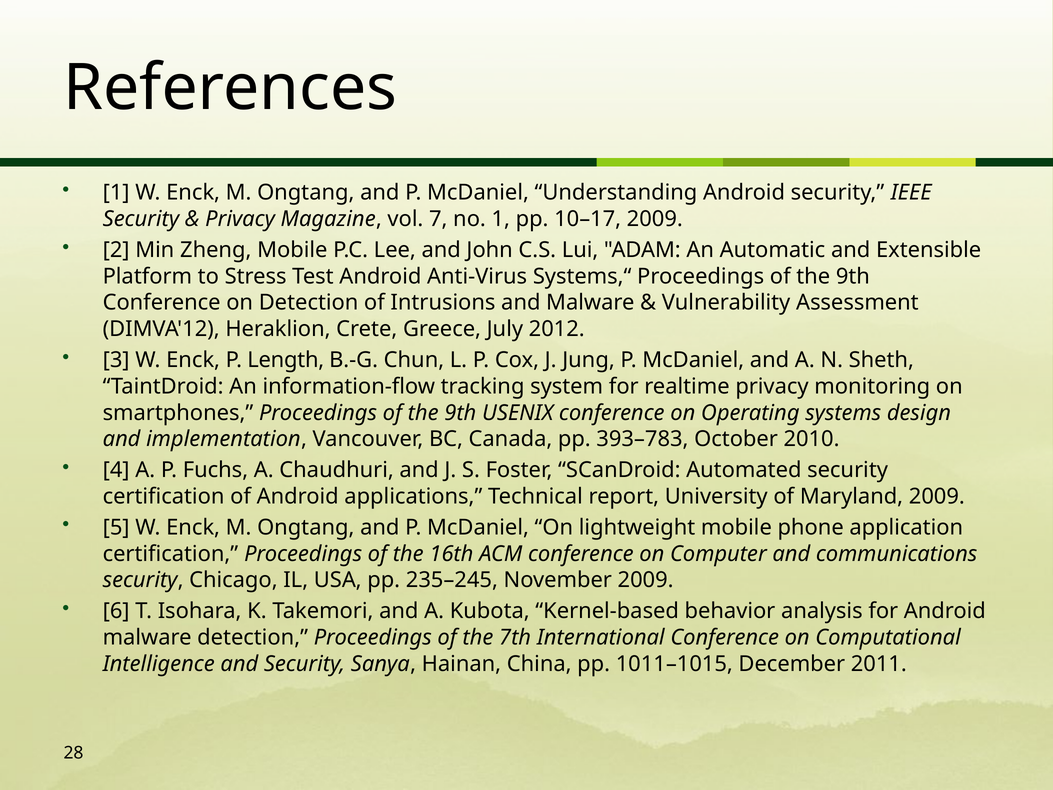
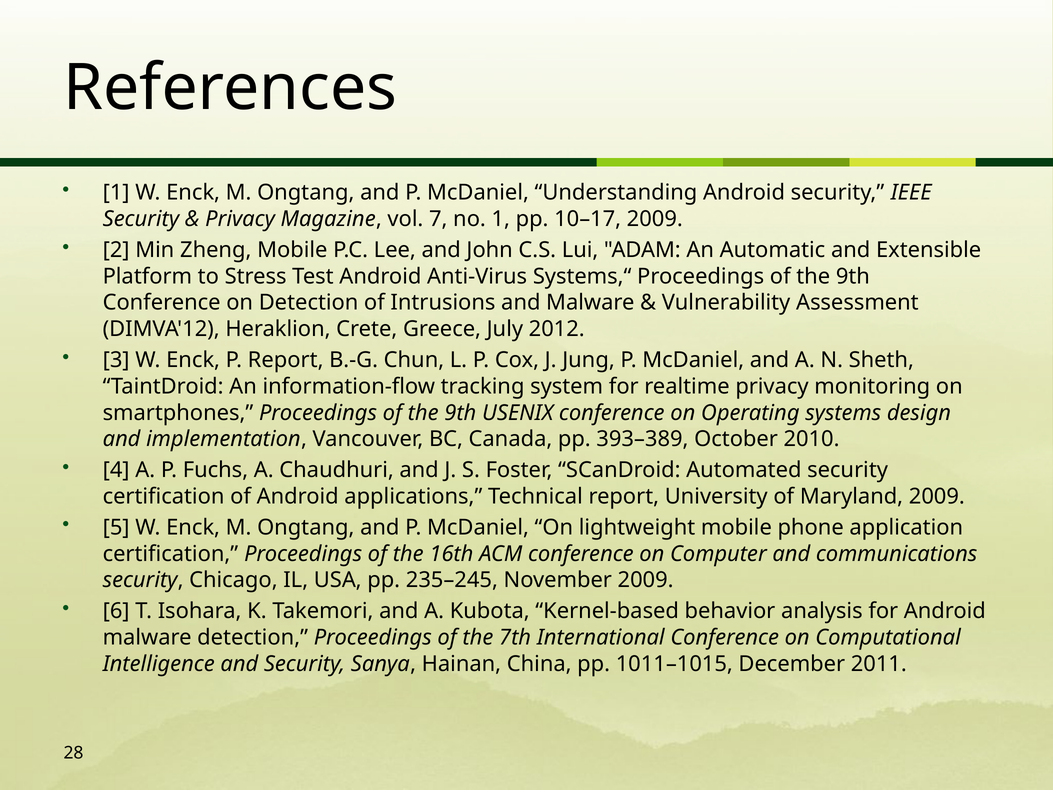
P Length: Length -> Report
393–783: 393–783 -> 393–389
